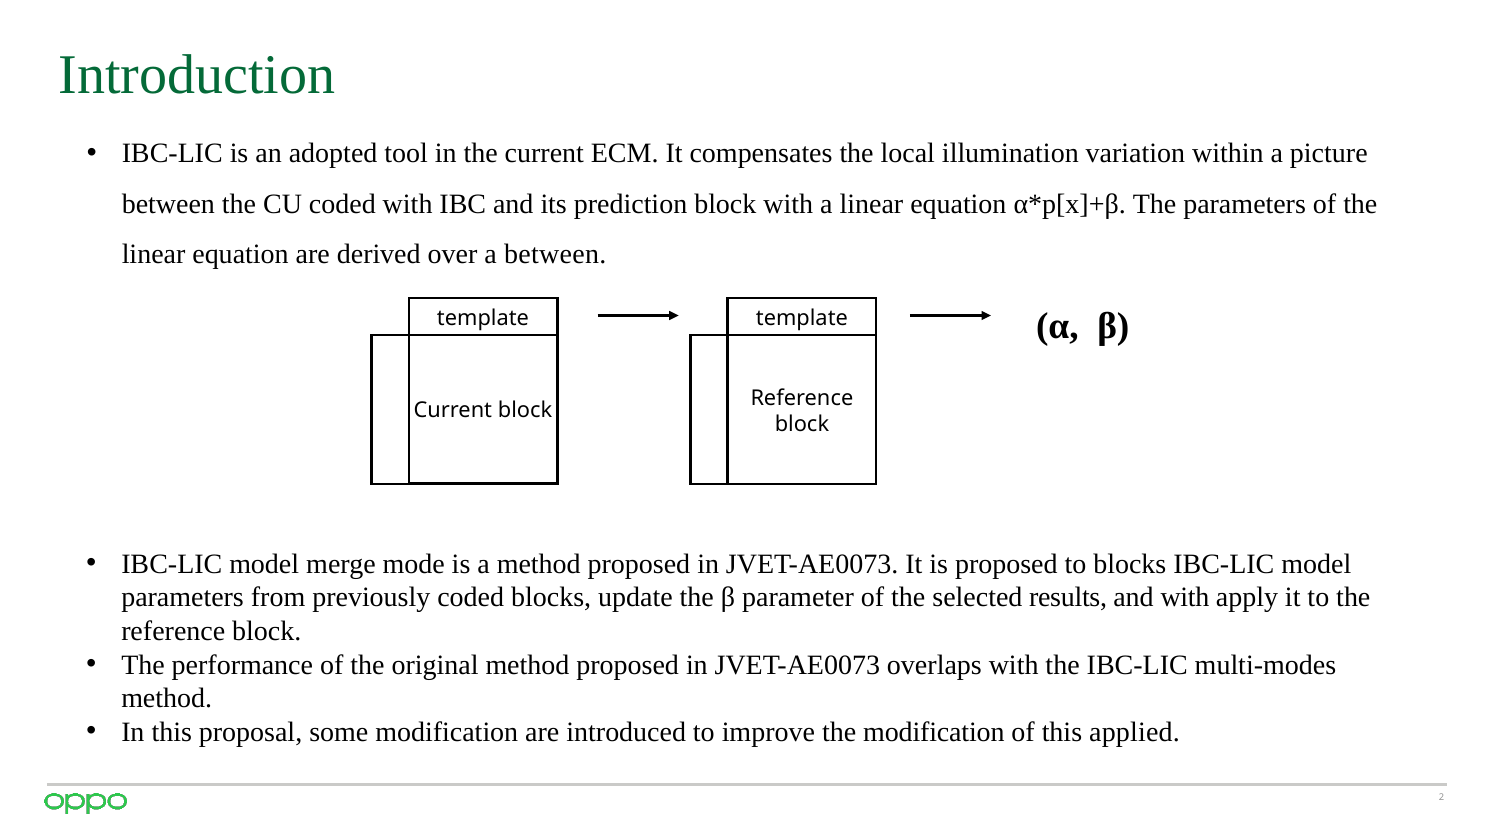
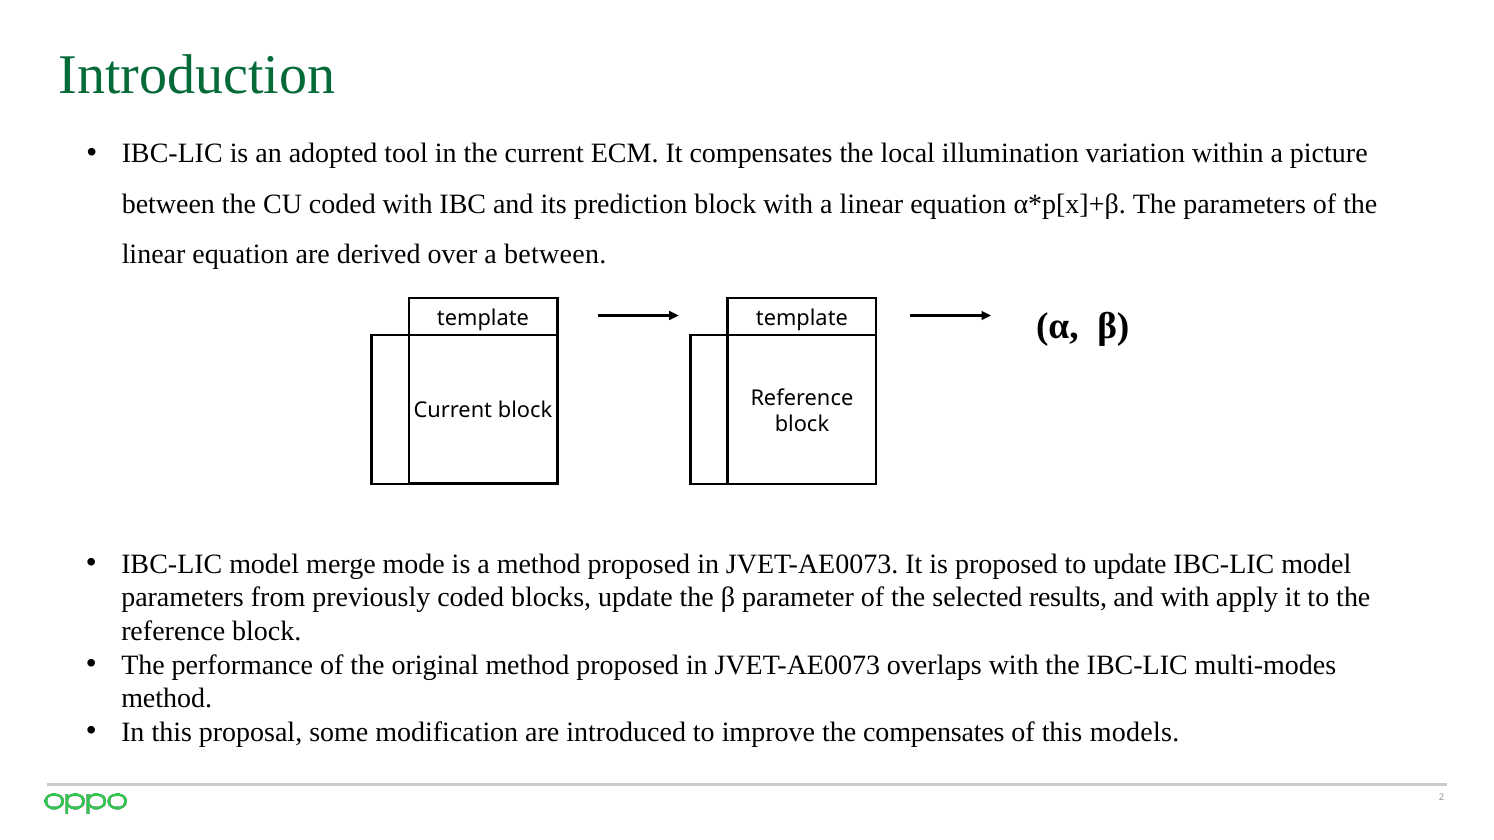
to blocks: blocks -> update
the modification: modification -> compensates
applied: applied -> models
